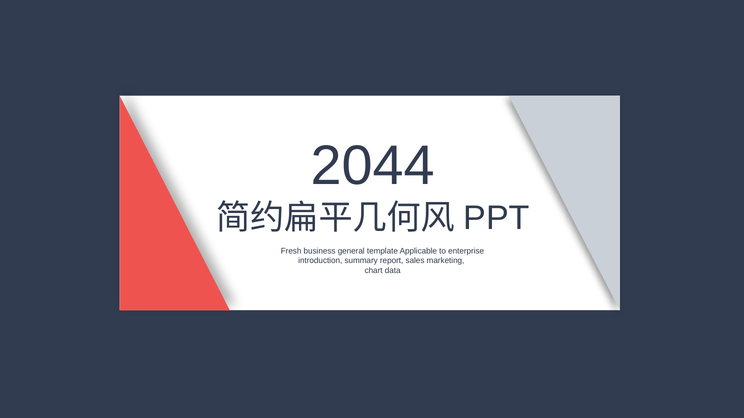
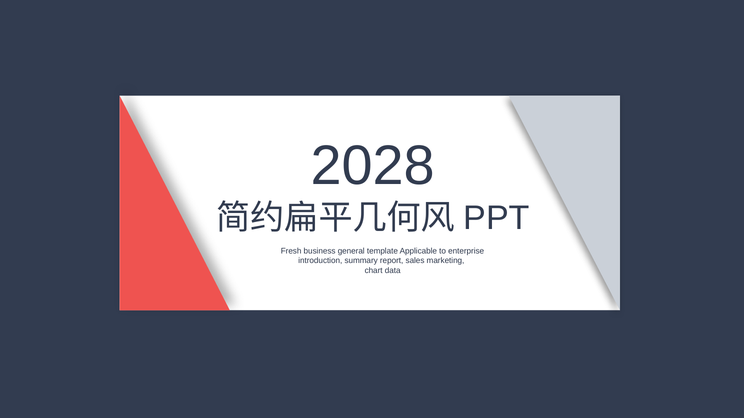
2044: 2044 -> 2028
